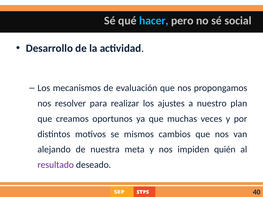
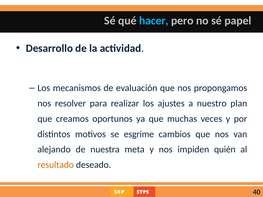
social: social -> papel
mismos: mismos -> esgrime
resultado colour: purple -> orange
